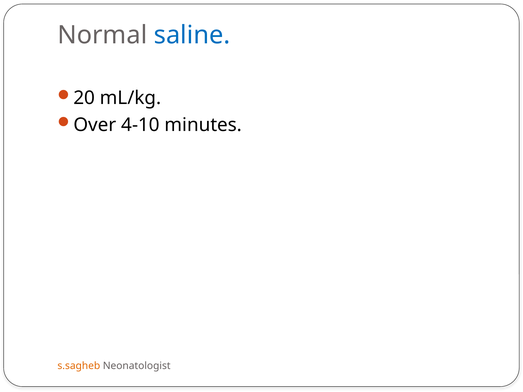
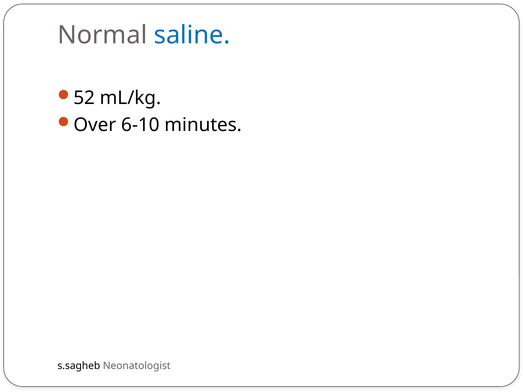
20: 20 -> 52
4-10: 4-10 -> 6-10
s.sagheb colour: orange -> black
